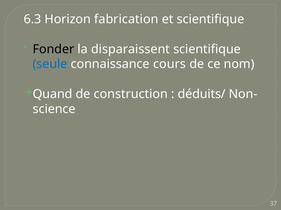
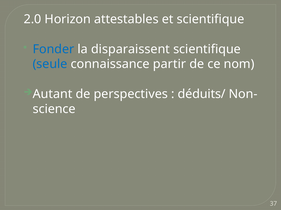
6.3: 6.3 -> 2.0
fabrication: fabrication -> attestables
Fonder colour: black -> blue
cours: cours -> partir
Quand: Quand -> Autant
construction: construction -> perspectives
